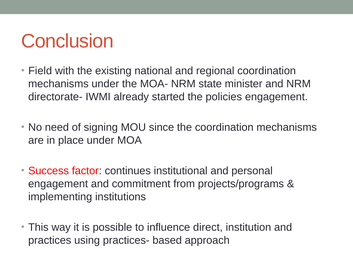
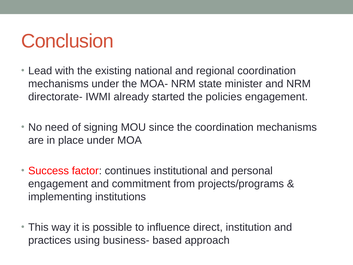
Field: Field -> Lead
practices-: practices- -> business-
